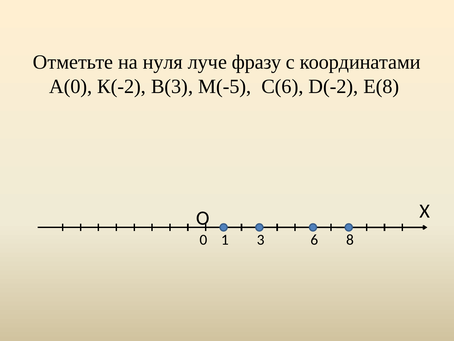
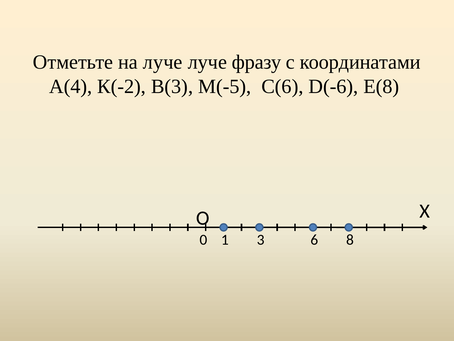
на нуля: нуля -> луче
А(0: А(0 -> А(4
D(-2: D(-2 -> D(-6
